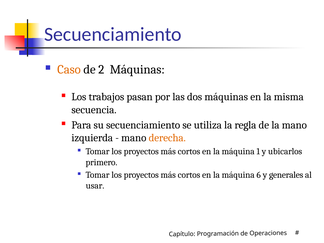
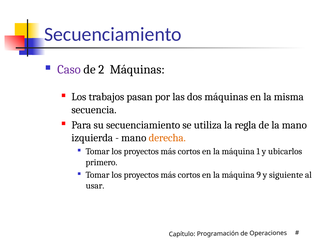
Caso colour: orange -> purple
6: 6 -> 9
generales: generales -> siguiente
